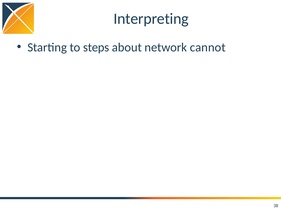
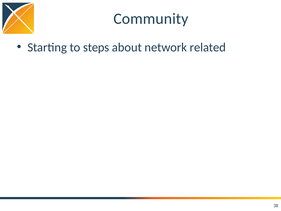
Interpreting: Interpreting -> Community
cannot: cannot -> related
